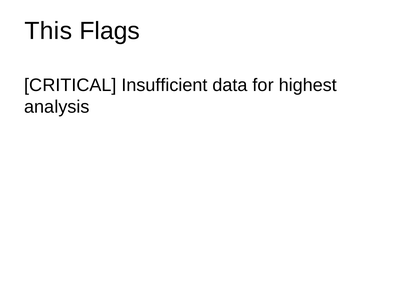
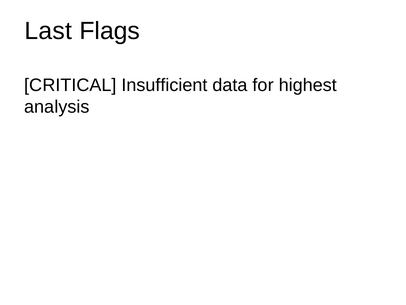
This: This -> Last
